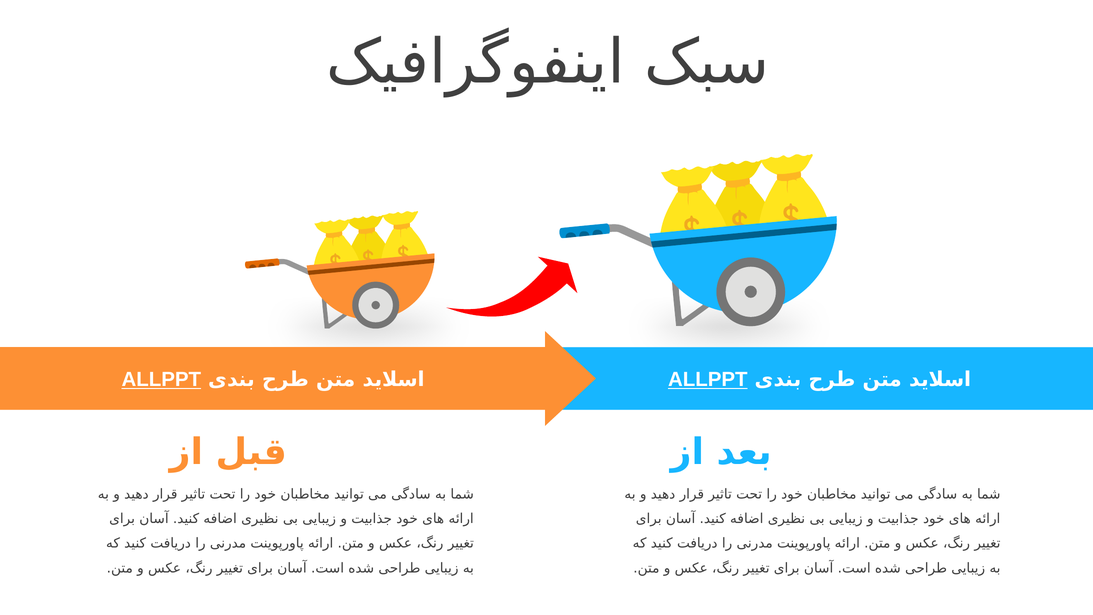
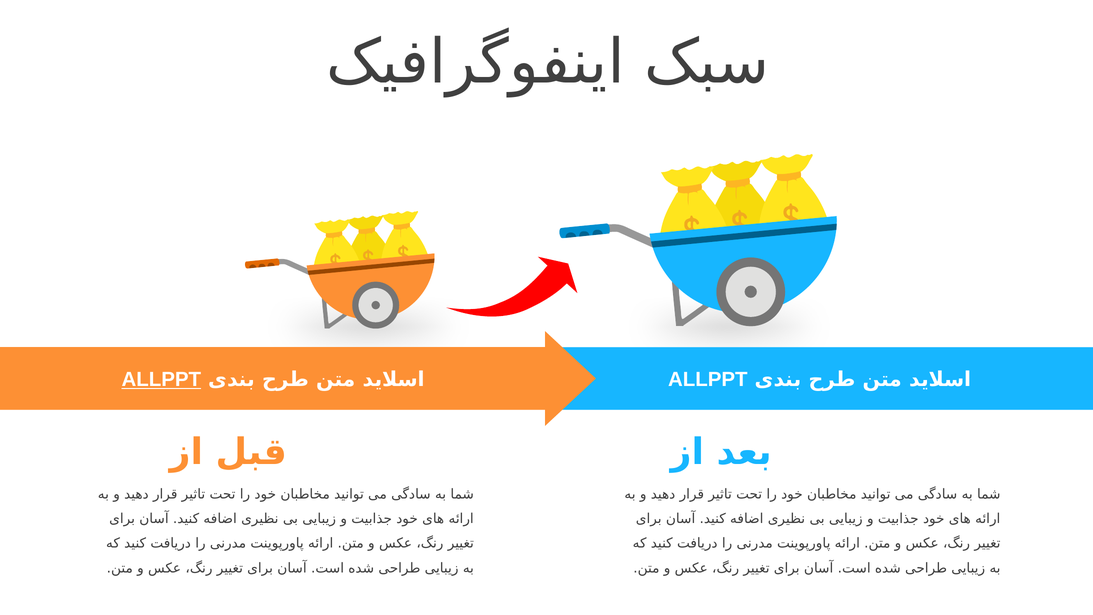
ALLPPT at (708, 380) underline: present -> none
